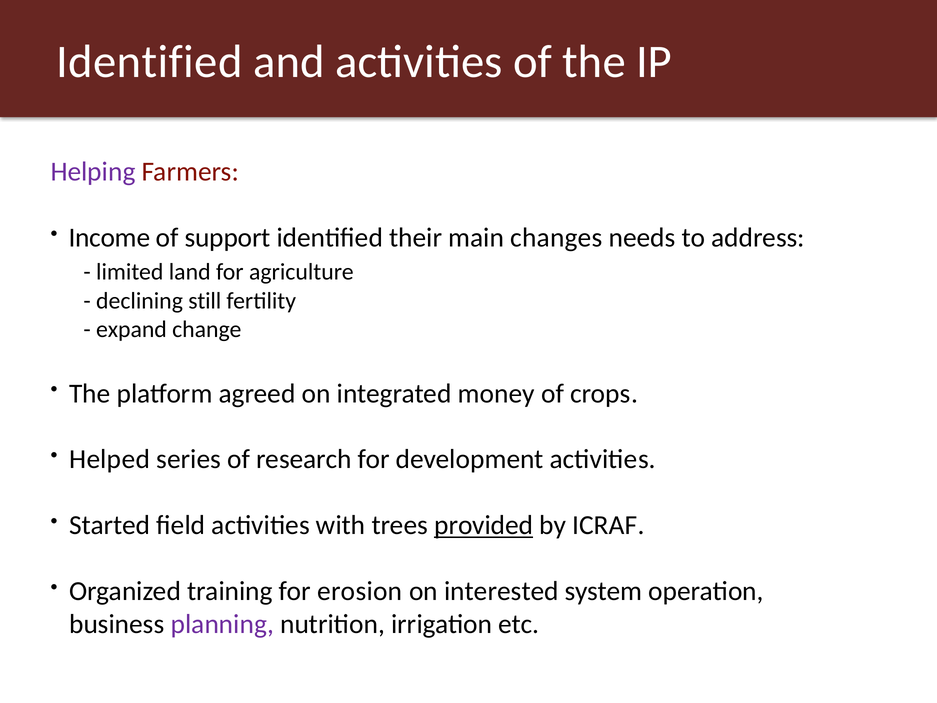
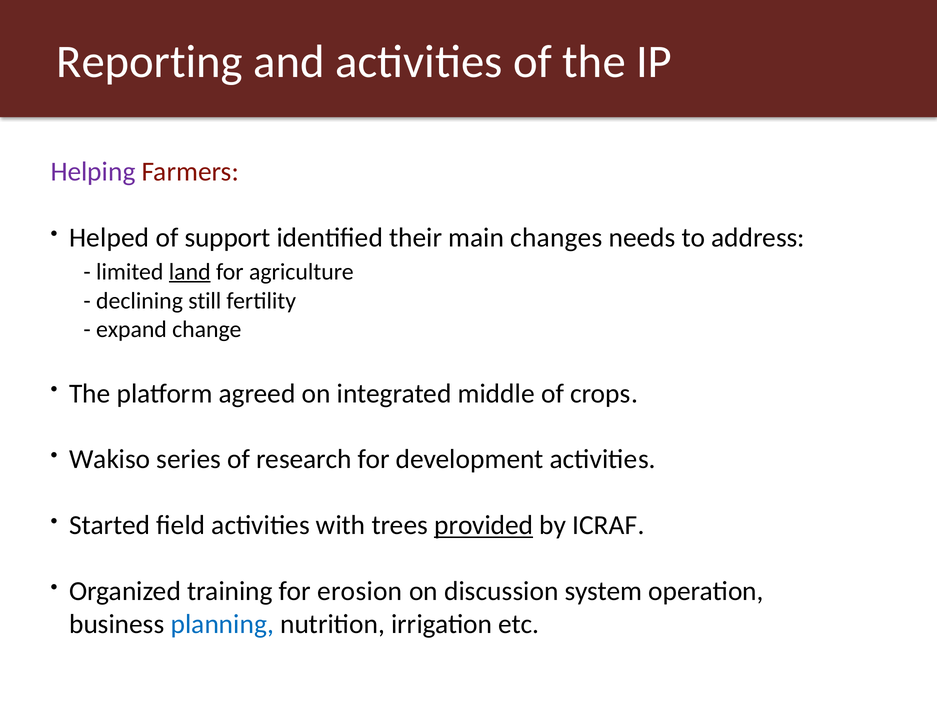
Identified at (149, 62): Identified -> Reporting
Income: Income -> Helped
land underline: none -> present
money: money -> middle
Helped: Helped -> Wakiso
interested: interested -> discussion
planning colour: purple -> blue
